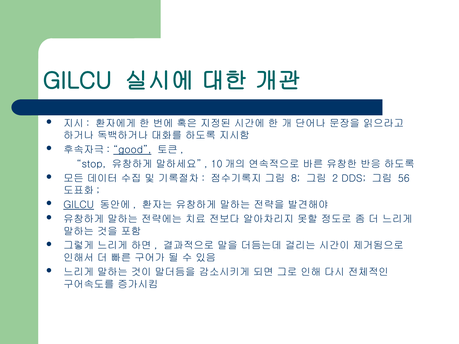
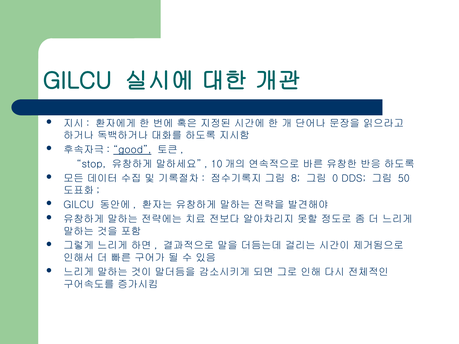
2: 2 -> 0
56: 56 -> 50
GILCU at (79, 205) underline: present -> none
